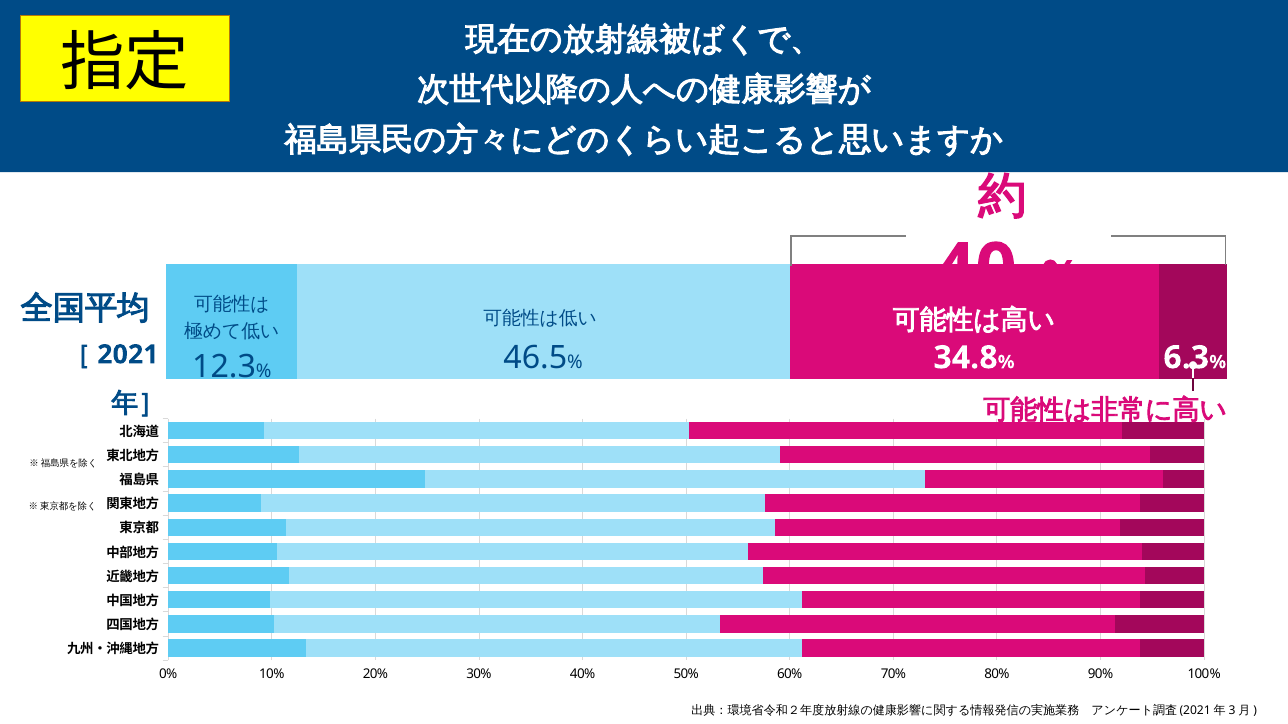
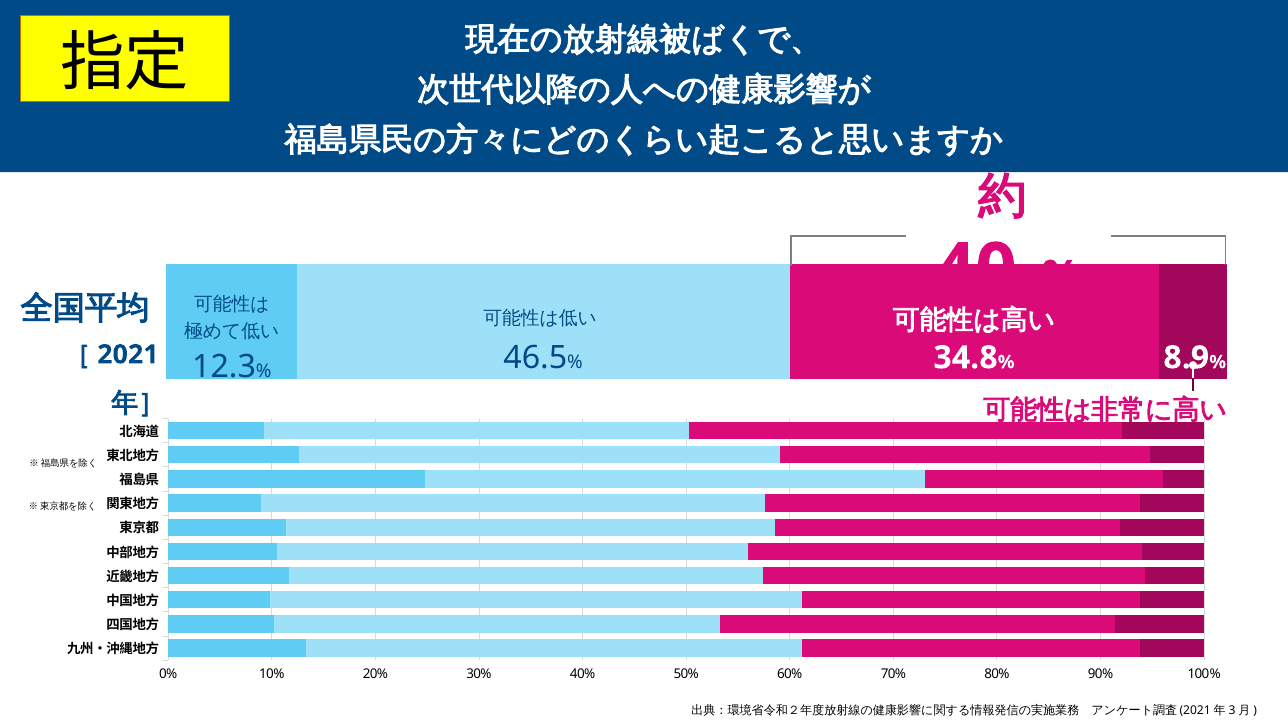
6.3: 6.3 -> 8.9
